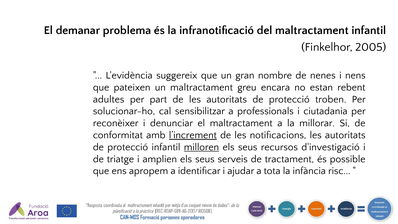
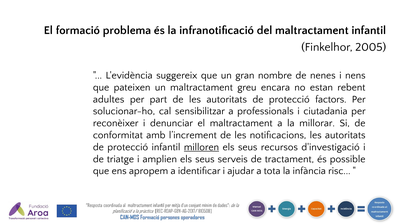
demanar: demanar -> formació
troben: troben -> factors
l’increment underline: present -> none
